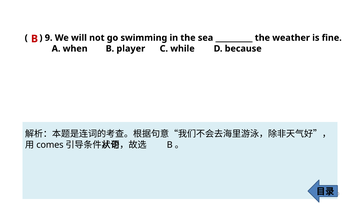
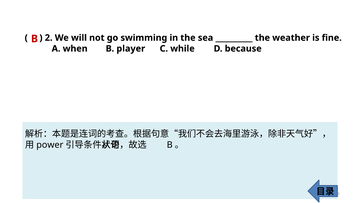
9: 9 -> 2
comes: comes -> power
